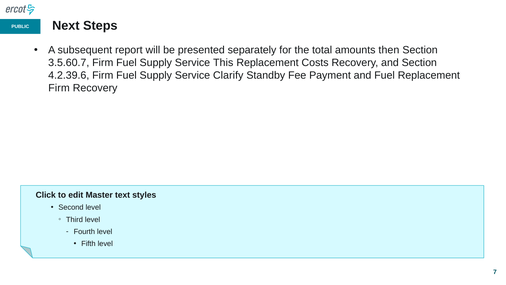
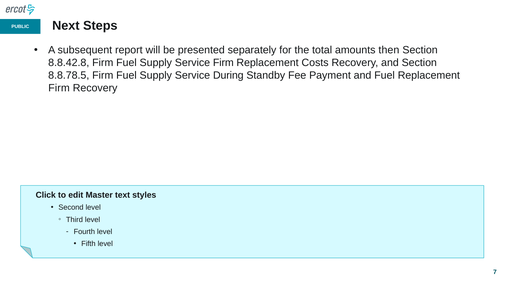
3.5.60.7: 3.5.60.7 -> 8.8.42.8
Service This: This -> Firm
4.2.39.6: 4.2.39.6 -> 8.8.78.5
Clarify: Clarify -> During
